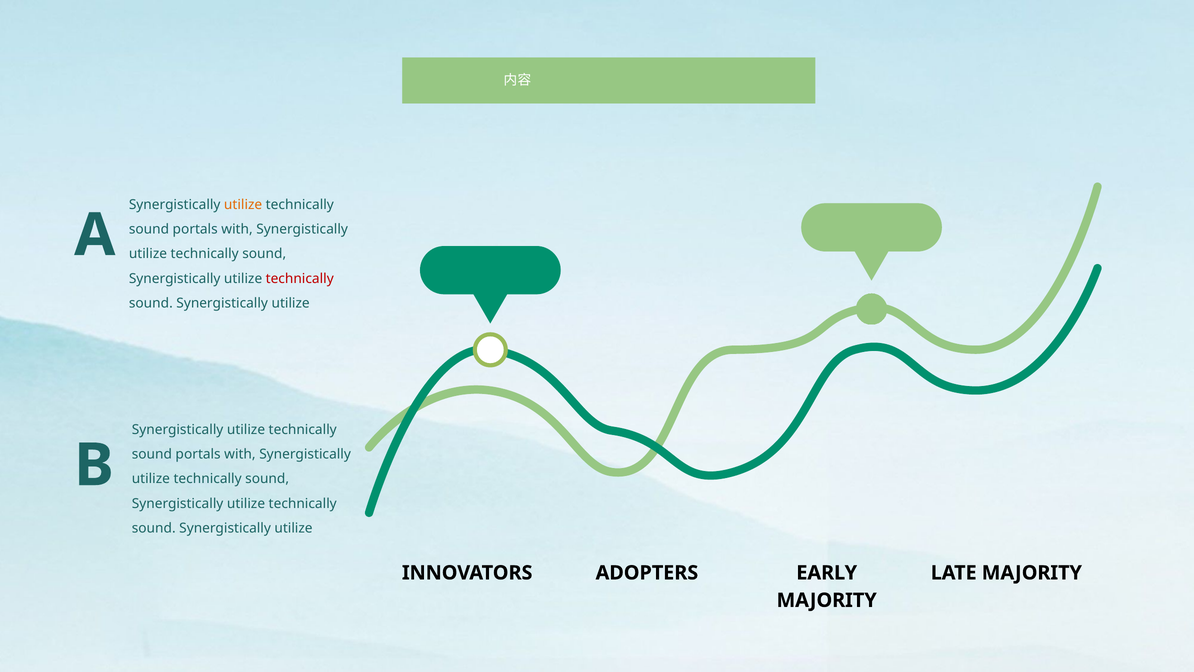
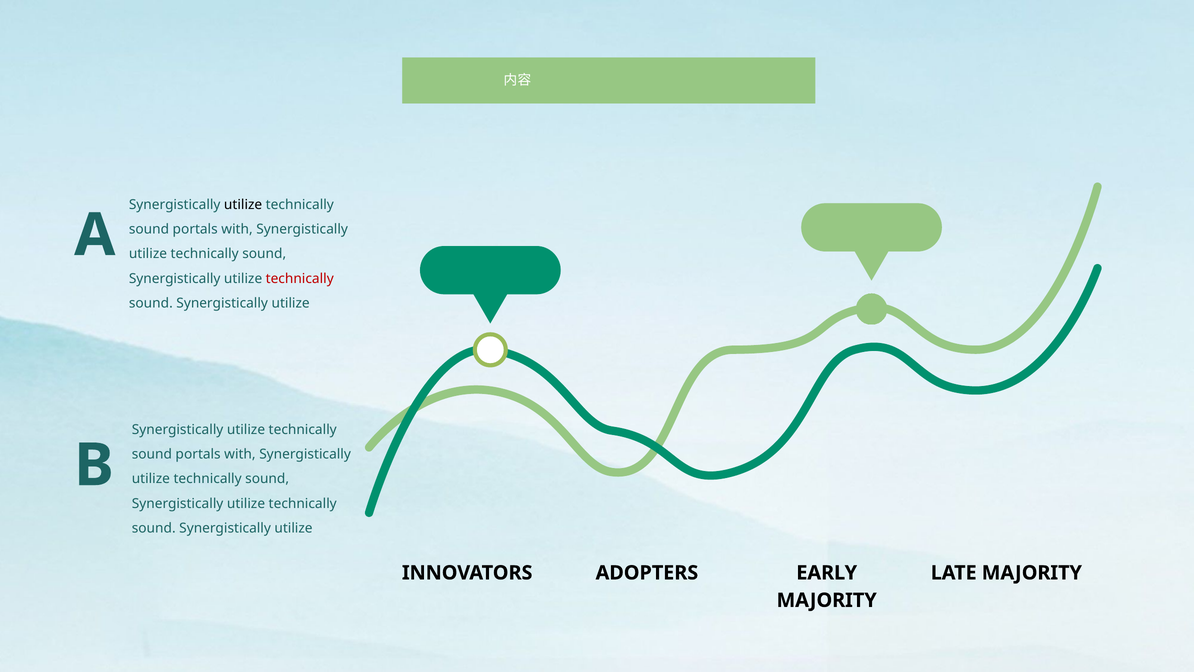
utilize at (243, 205) colour: orange -> black
